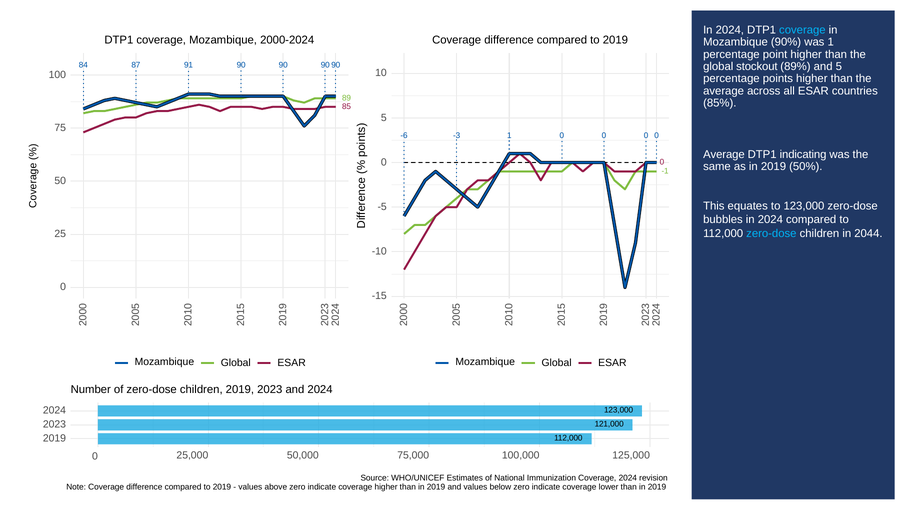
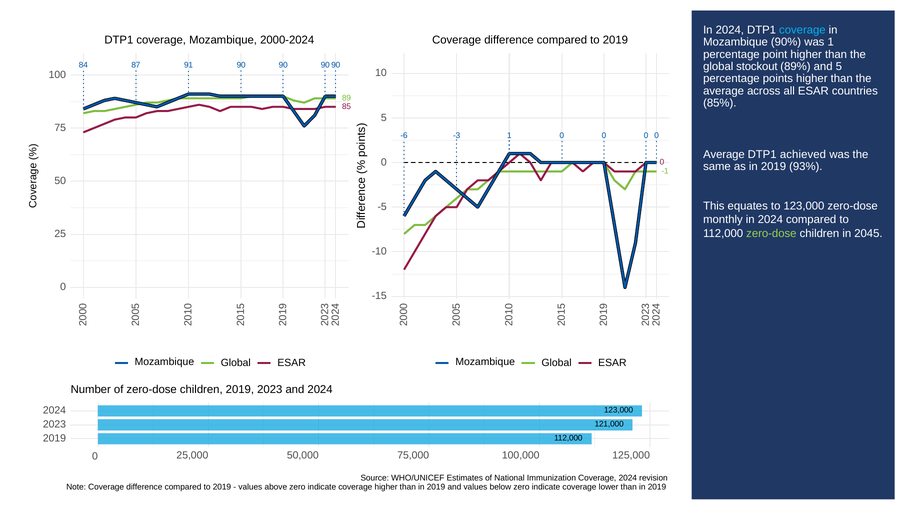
indicating: indicating -> achieved
50%: 50% -> 93%
bubbles: bubbles -> monthly
zero-dose at (771, 233) colour: light blue -> light green
2044: 2044 -> 2045
